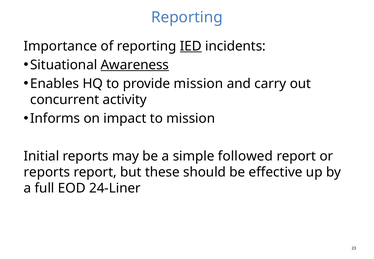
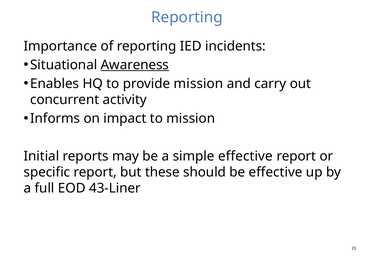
IED underline: present -> none
simple followed: followed -> effective
reports at (47, 172): reports -> specific
24-Liner: 24-Liner -> 43-Liner
